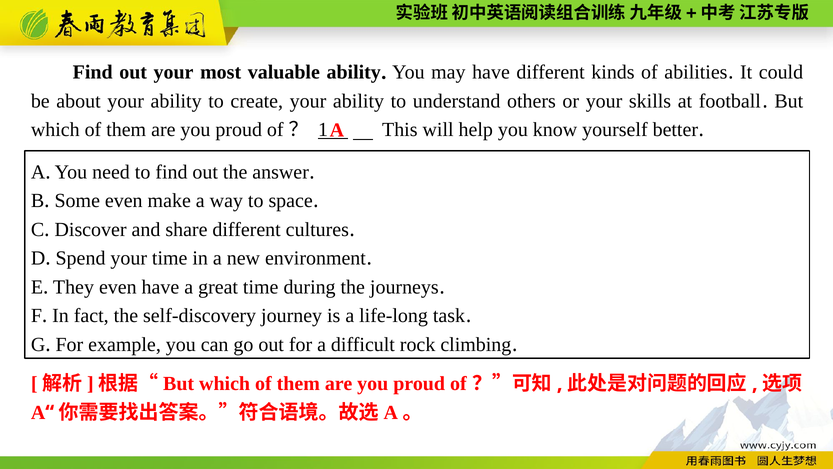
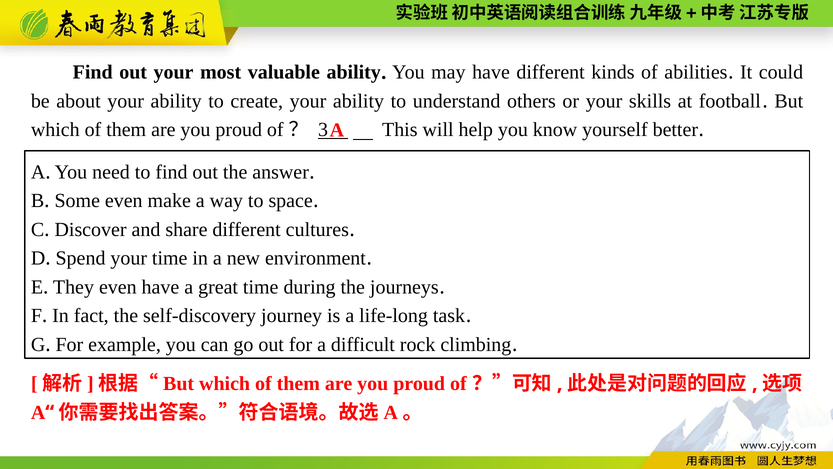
1: 1 -> 3
